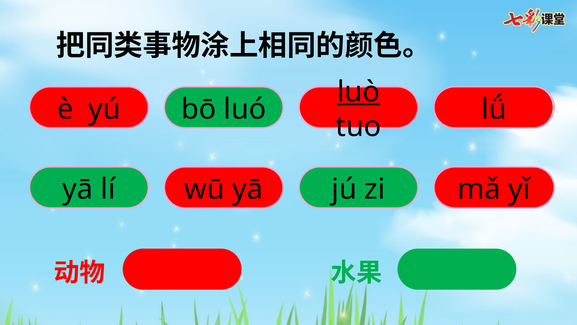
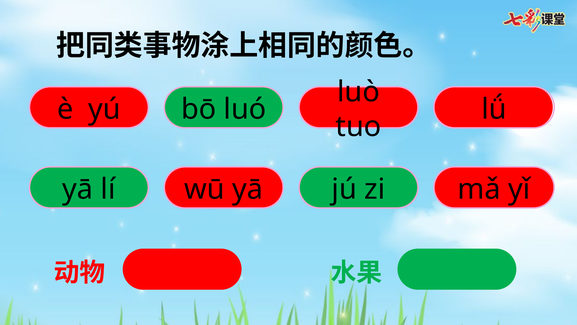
luò underline: present -> none
